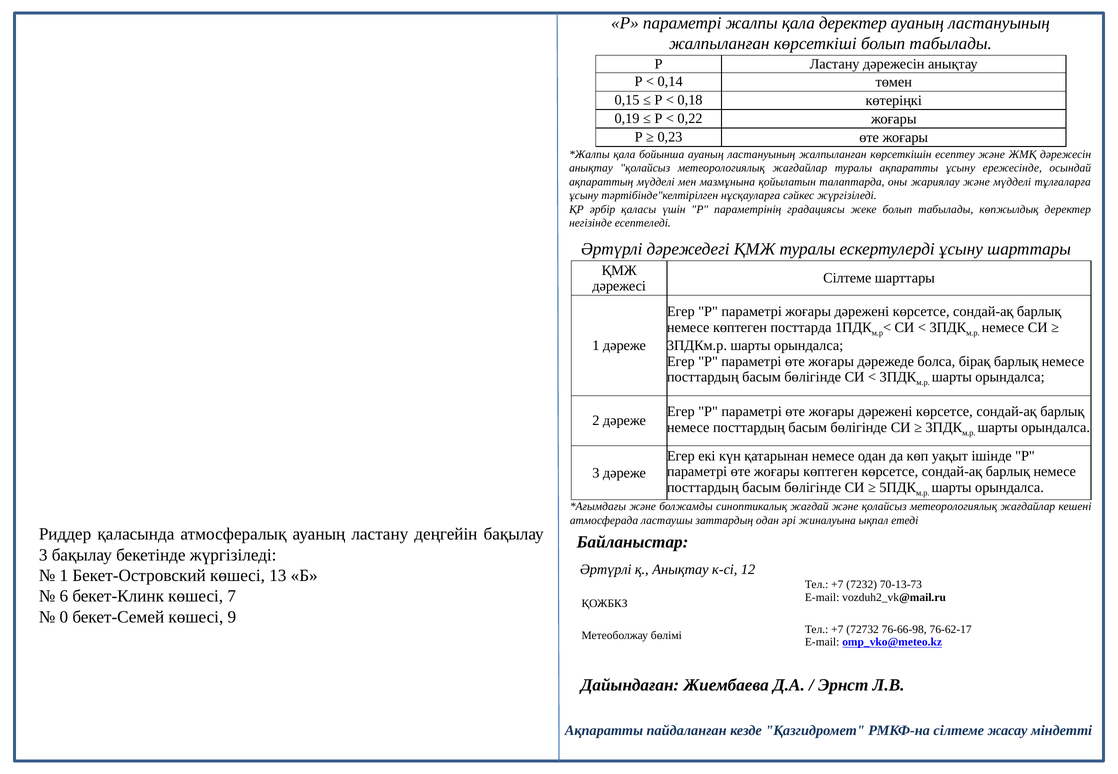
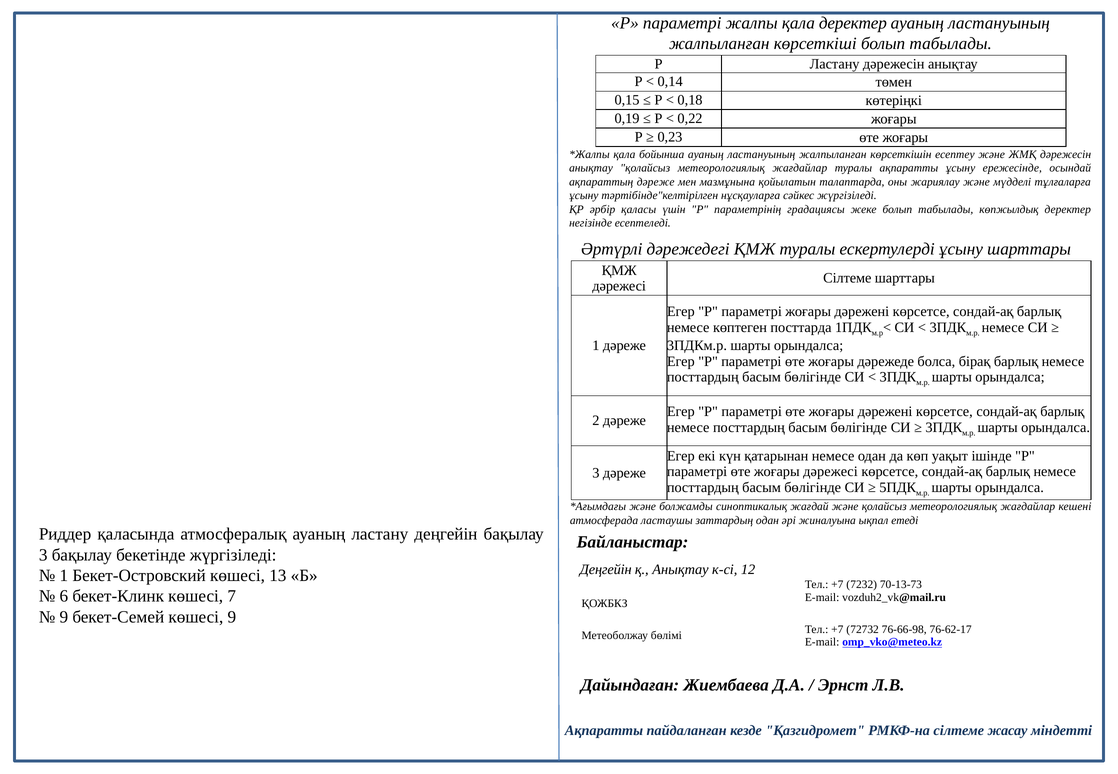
ақпараттың мүдделі: мүдделі -> дәреже
жоғары көптеген: көптеген -> дәрежесі
Әртүрлі at (606, 570): Әртүрлі -> Деңгейін
0 at (64, 617): 0 -> 9
